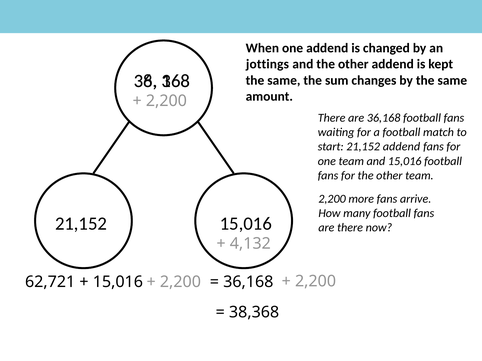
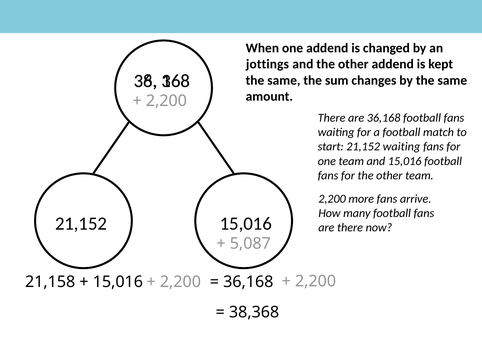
21,152 addend: addend -> waiting
4,132: 4,132 -> 5,087
62,721: 62,721 -> 21,158
